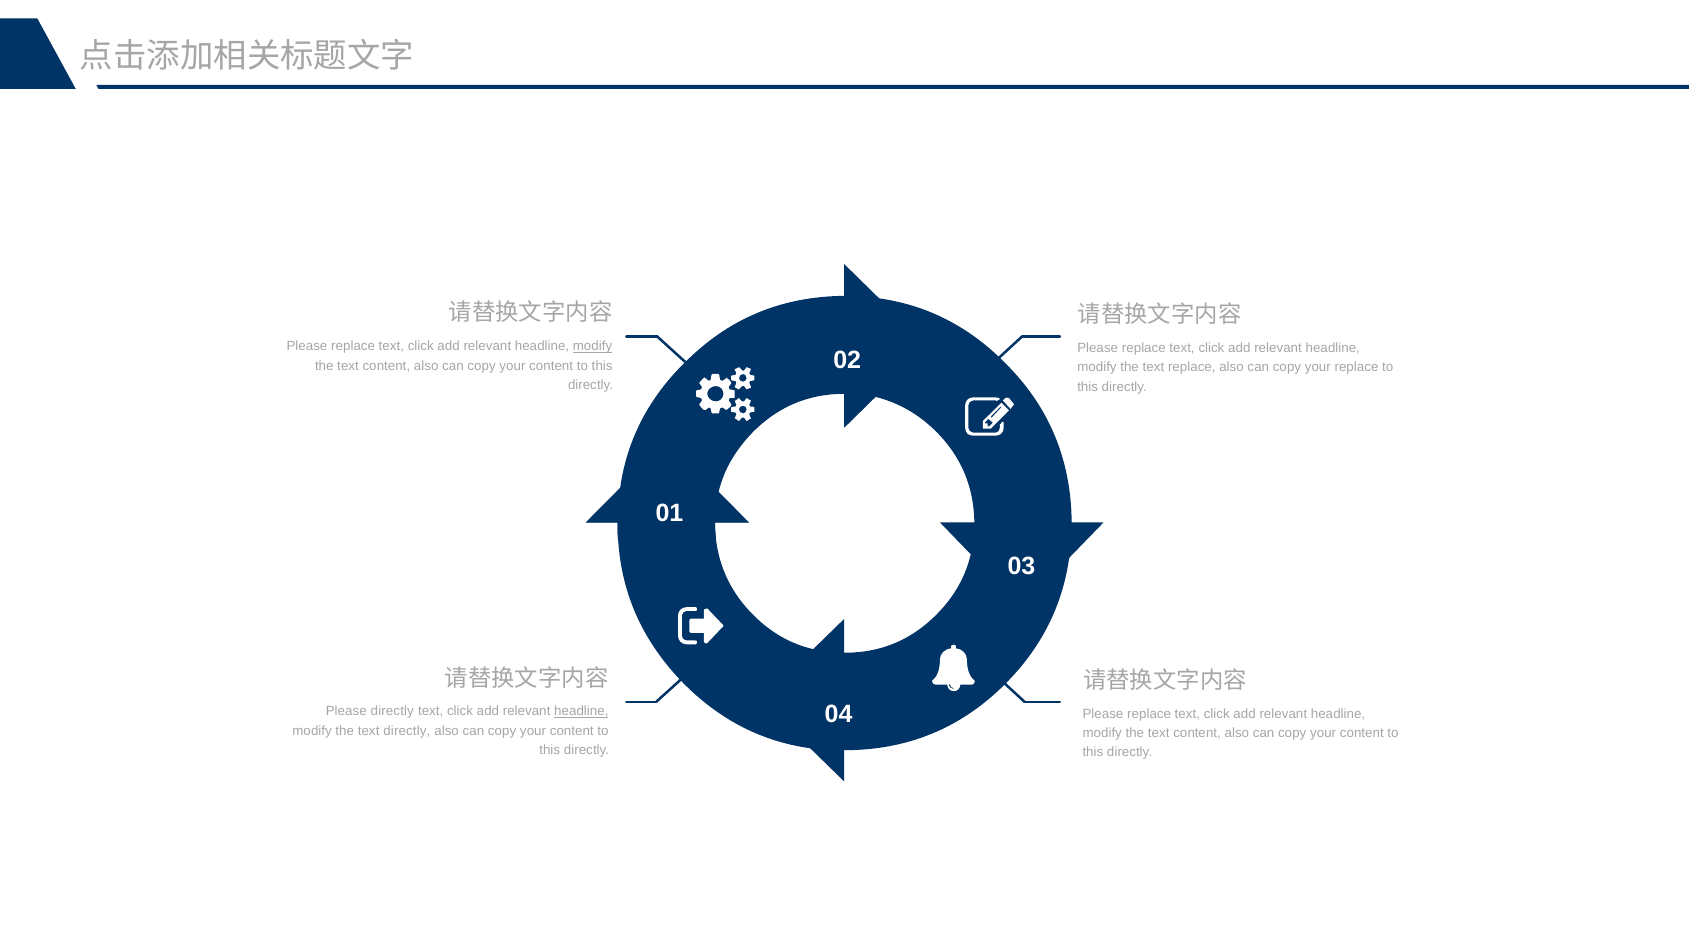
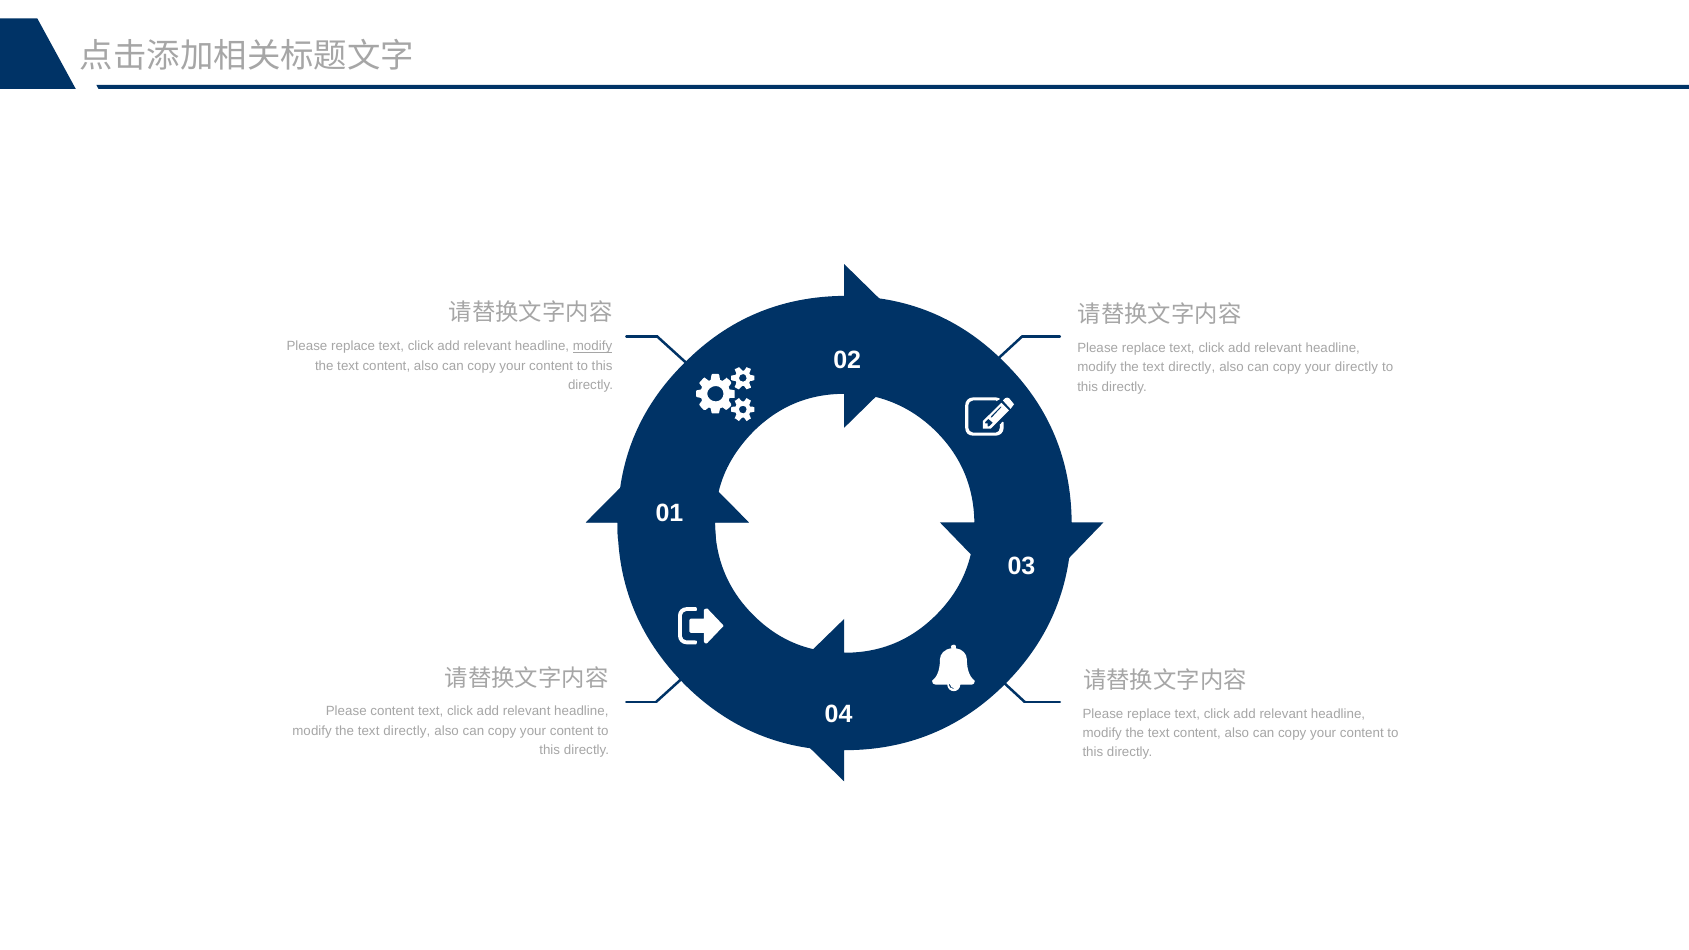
replace at (1192, 368): replace -> directly
your replace: replace -> directly
Please directly: directly -> content
headline at (581, 712) underline: present -> none
